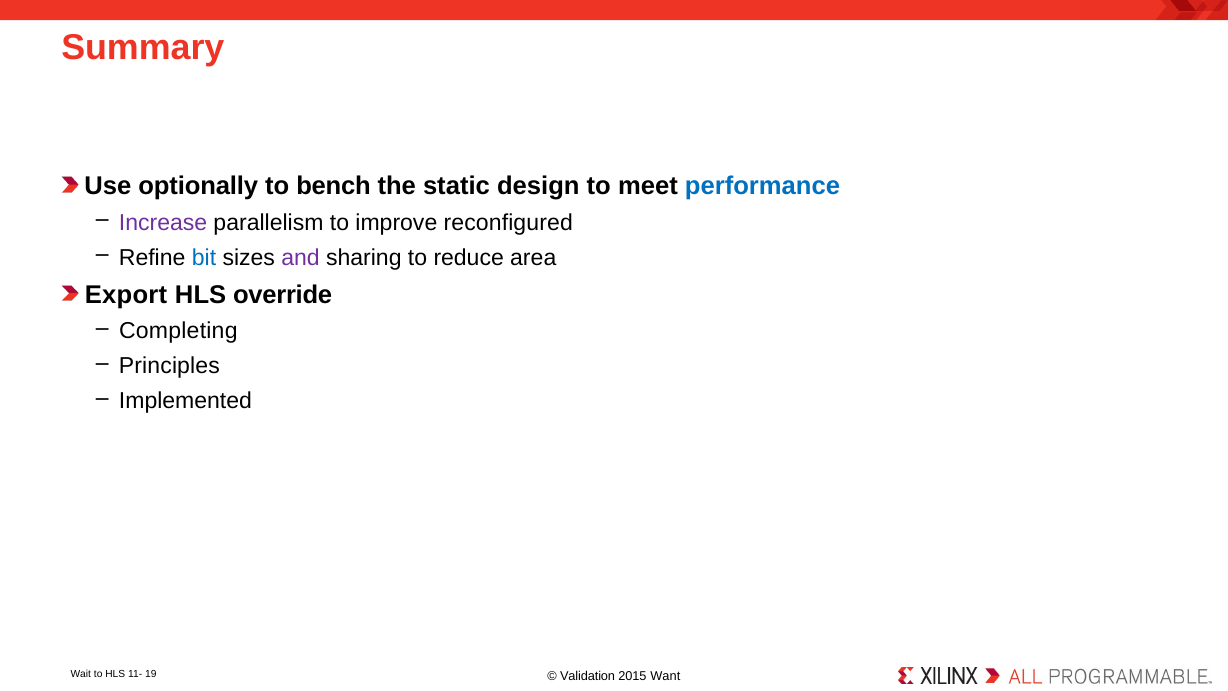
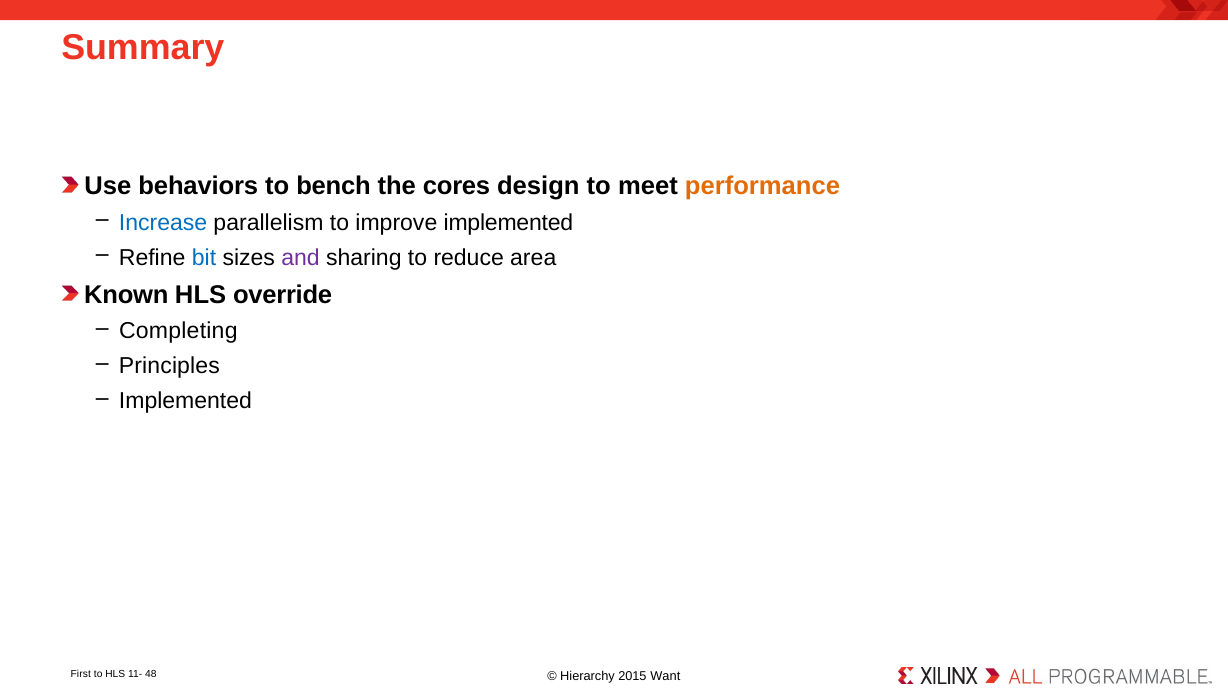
optionally: optionally -> behaviors
static: static -> cores
performance colour: blue -> orange
Increase colour: purple -> blue
improve reconfigured: reconfigured -> implemented
Export: Export -> Known
Wait: Wait -> First
19: 19 -> 48
Validation: Validation -> Hierarchy
